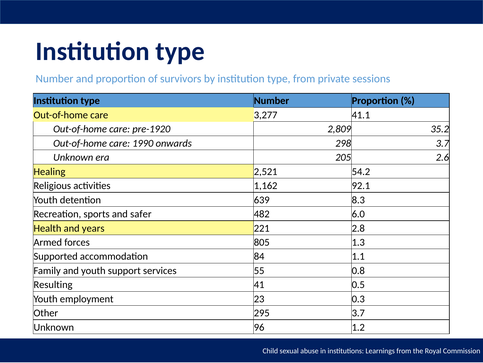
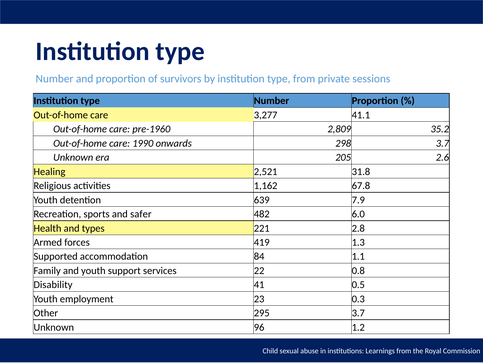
pre-1920: pre-1920 -> pre-1960
54.2: 54.2 -> 31.8
92.1: 92.1 -> 67.8
8.3: 8.3 -> 7.9
years: years -> types
805: 805 -> 419
55: 55 -> 22
Resulting: Resulting -> Disability
